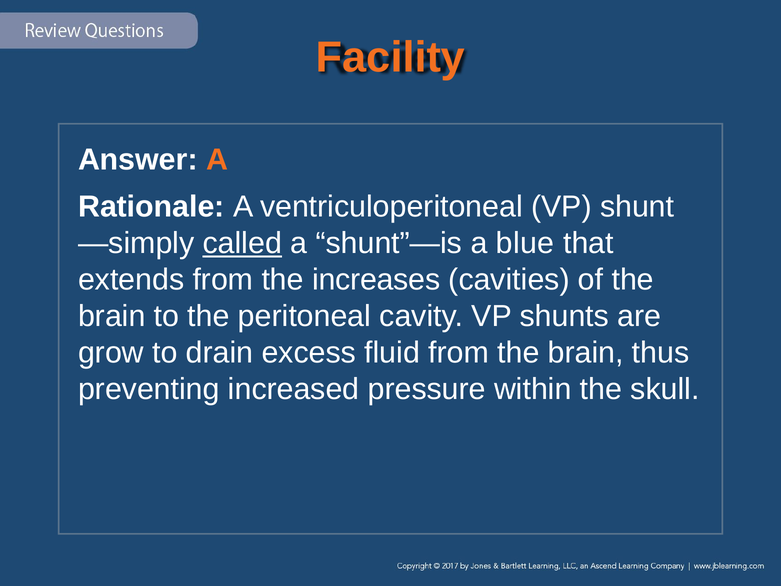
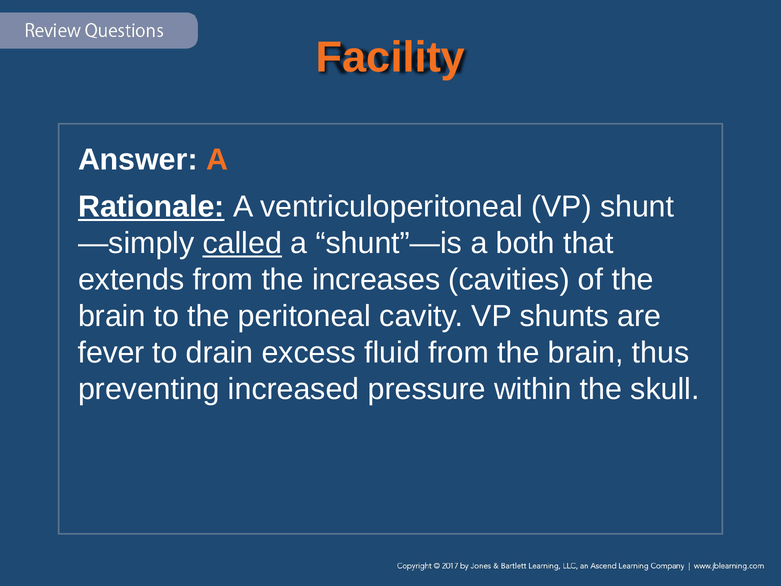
Rationale underline: none -> present
blue: blue -> both
grow: grow -> fever
